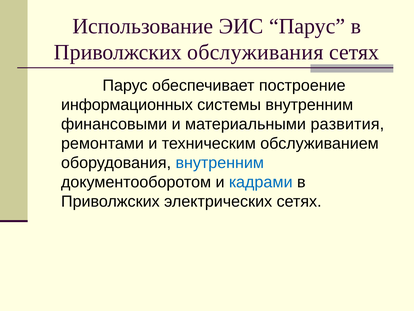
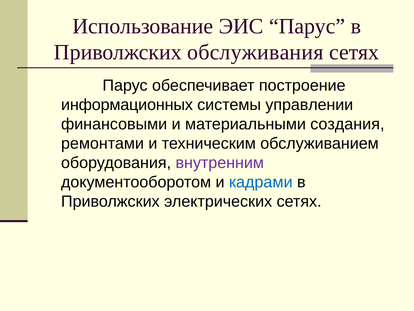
системы внутренним: внутренним -> управлении
развития: развития -> создания
внутренним at (220, 163) colour: blue -> purple
